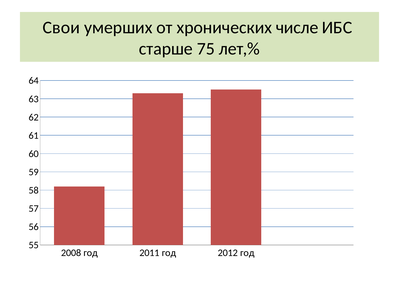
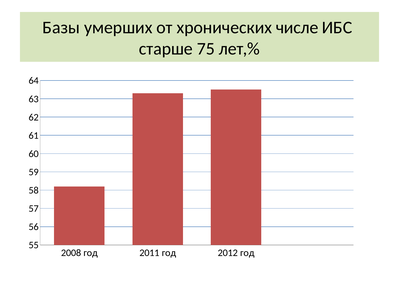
Свои: Свои -> Базы
